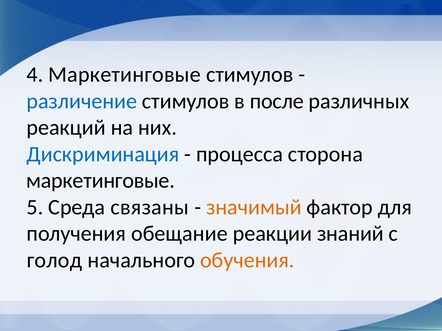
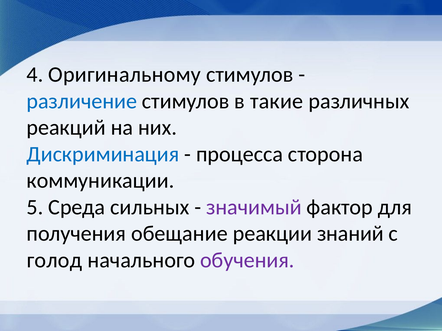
4 Маркетинговые: Маркетинговые -> Оригинальному
после: после -> такие
маркетинговые at (101, 181): маркетинговые -> коммуникации
связаны: связаны -> сильных
значимый colour: orange -> purple
обучения colour: orange -> purple
